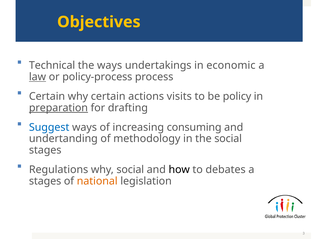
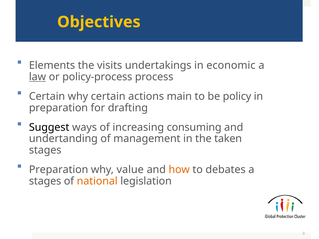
Technical: Technical -> Elements
the ways: ways -> visits
visits: visits -> main
preparation at (58, 108) underline: present -> none
Suggest colour: blue -> black
methodology: methodology -> management
the social: social -> taken
Regulations at (59, 170): Regulations -> Preparation
why social: social -> value
how colour: black -> orange
